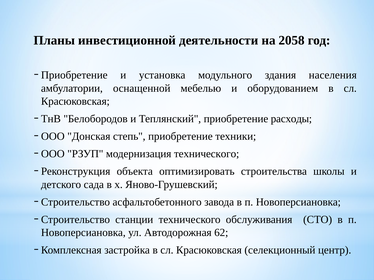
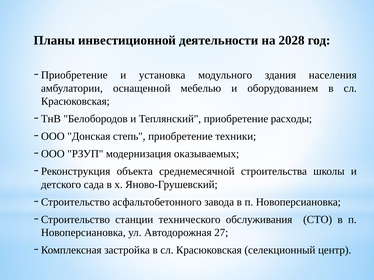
2058: 2058 -> 2028
модернизация технического: технического -> оказываемых
оптимизировать: оптимизировать -> среднемесячной
62: 62 -> 27
